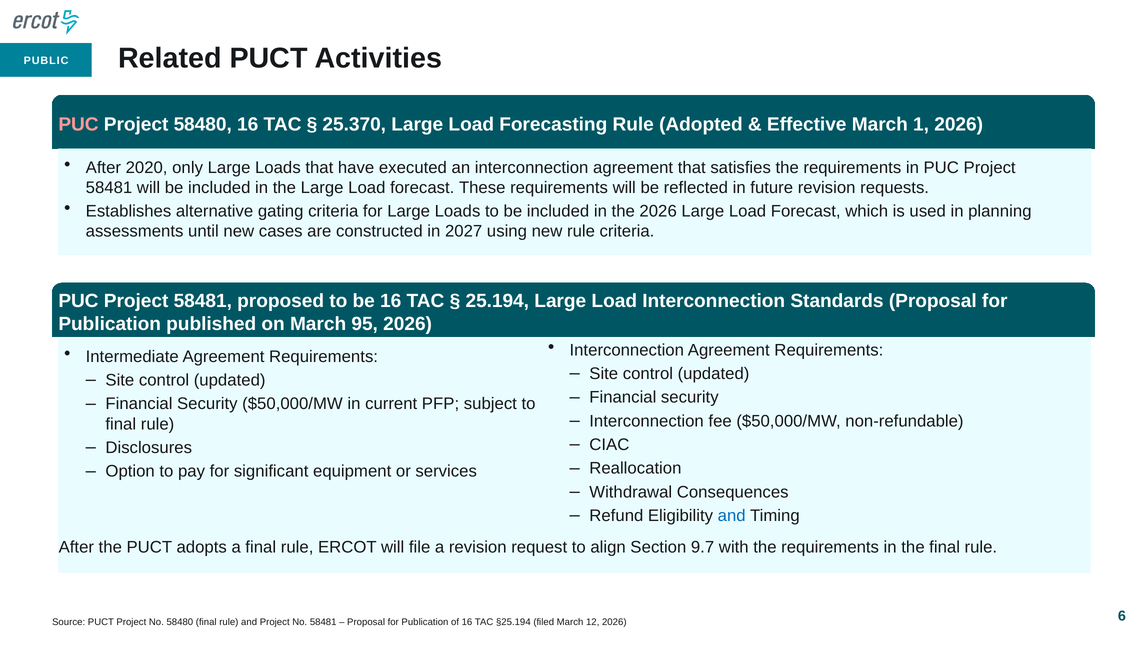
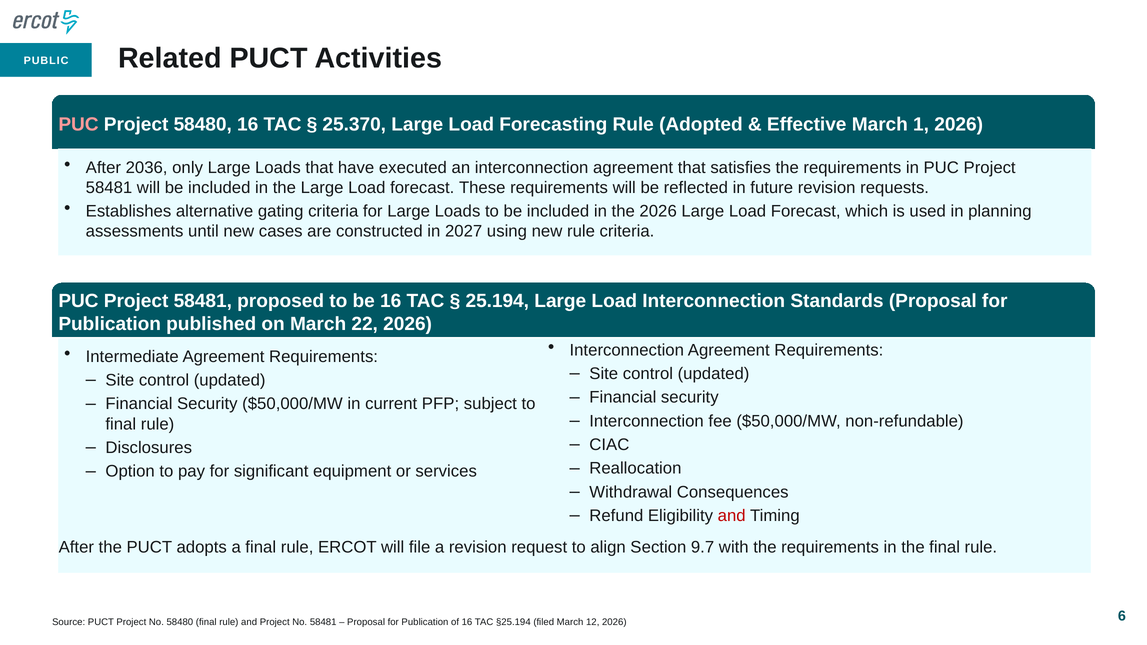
2020: 2020 -> 2036
95: 95 -> 22
and at (732, 516) colour: blue -> red
